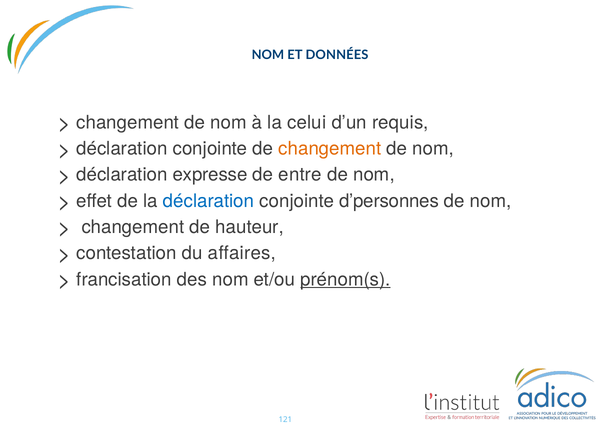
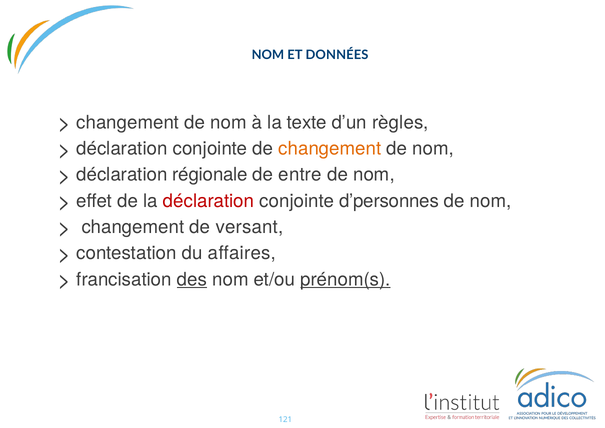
celui: celui -> texte
requis: requis -> règles
expresse: expresse -> régionale
déclaration colour: blue -> red
hauteur: hauteur -> versant
des underline: none -> present
